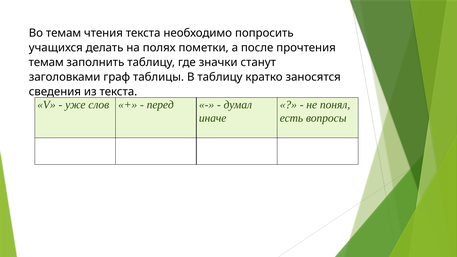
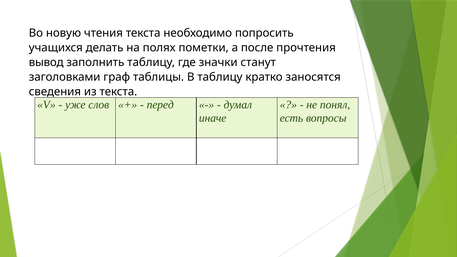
Во темам: темам -> новую
темам at (46, 63): темам -> вывод
